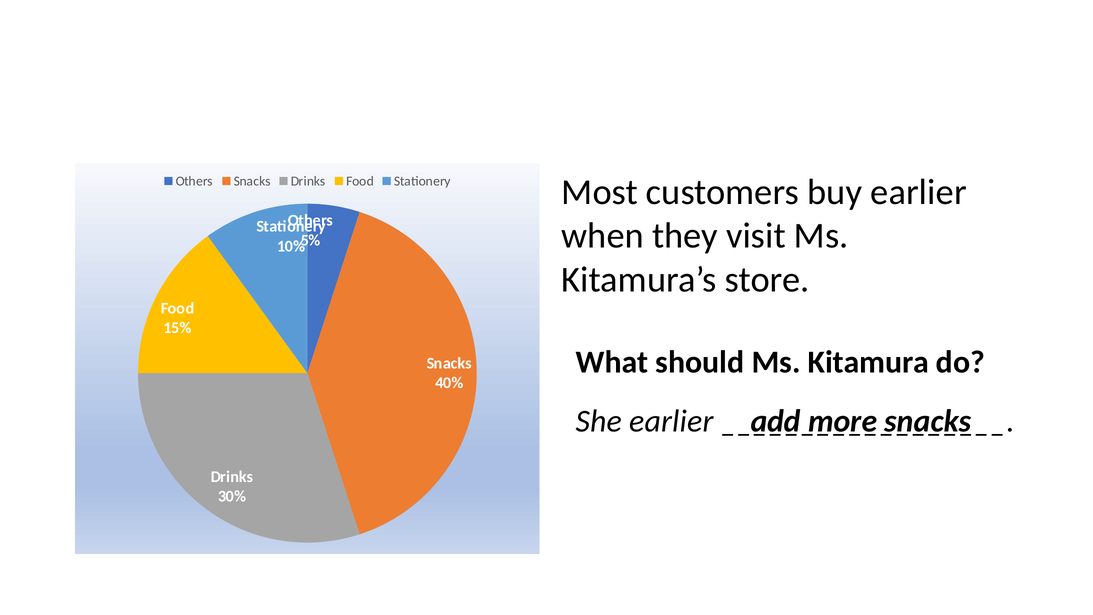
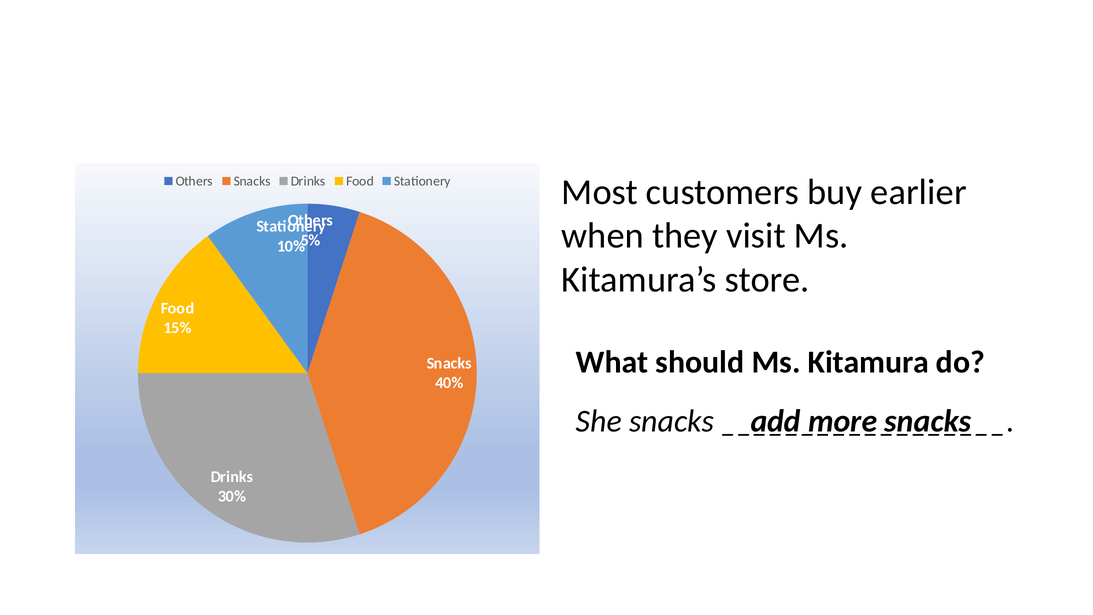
She earlier: earlier -> snacks
